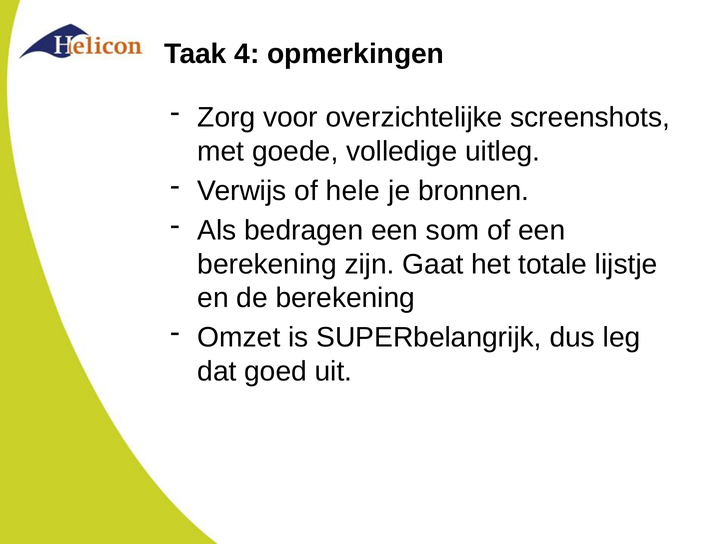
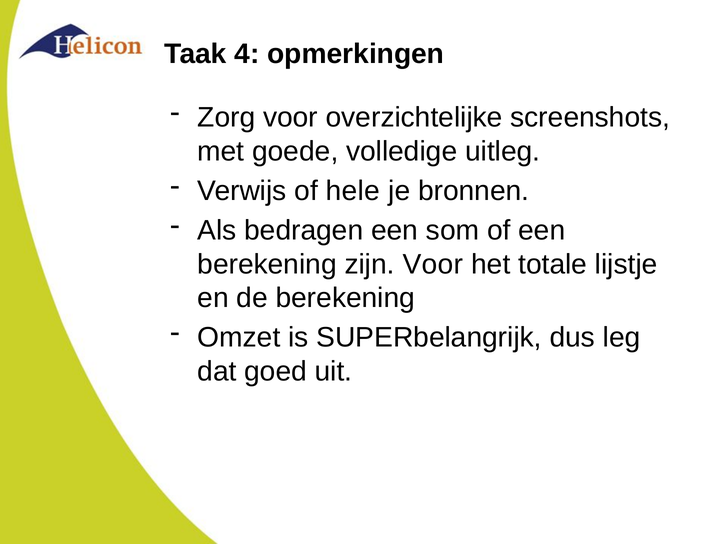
zijn Gaat: Gaat -> Voor
